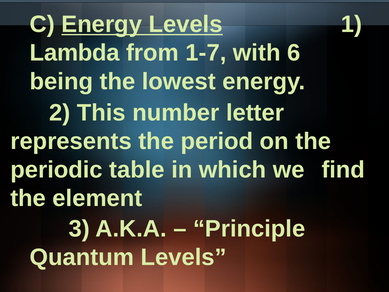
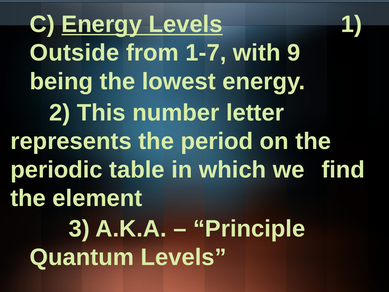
Lambda: Lambda -> Outside
6: 6 -> 9
